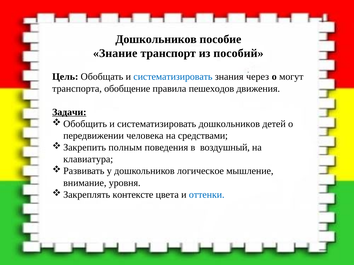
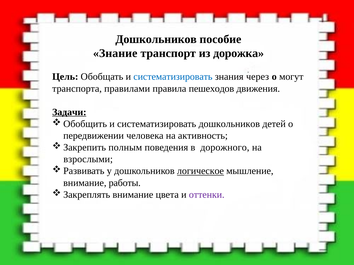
пособий: пособий -> дорожка
обобщение: обобщение -> правилами
средствами: средствами -> активность
воздушный: воздушный -> дорожного
клавиатура: клавиатура -> взрослыми
логическое underline: none -> present
уровня: уровня -> работы
контексте at (133, 195): контексте -> внимание
оттенки colour: blue -> purple
